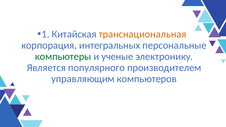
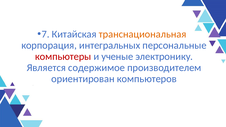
1: 1 -> 7
компьютеры colour: green -> red
популярного: популярного -> содержимое
управляющим: управляющим -> ориентирован
